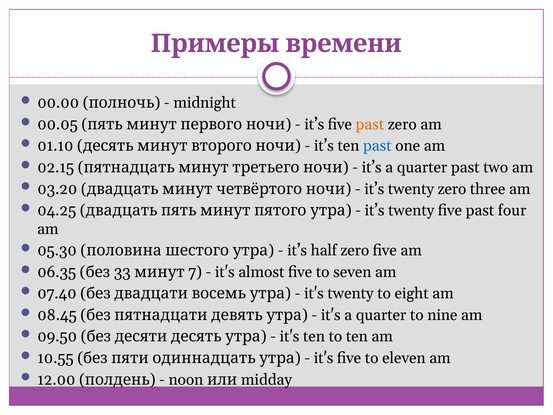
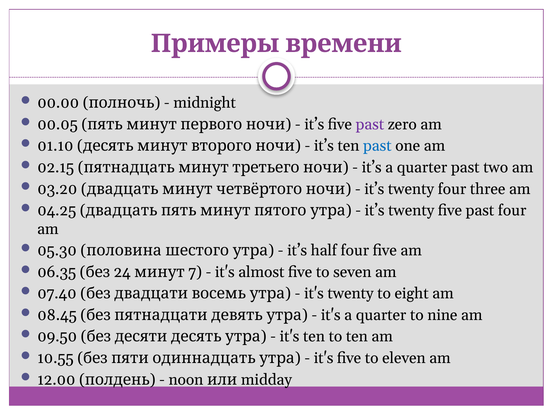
past at (370, 124) colour: orange -> purple
twenty zero: zero -> four
half zero: zero -> four
33: 33 -> 24
